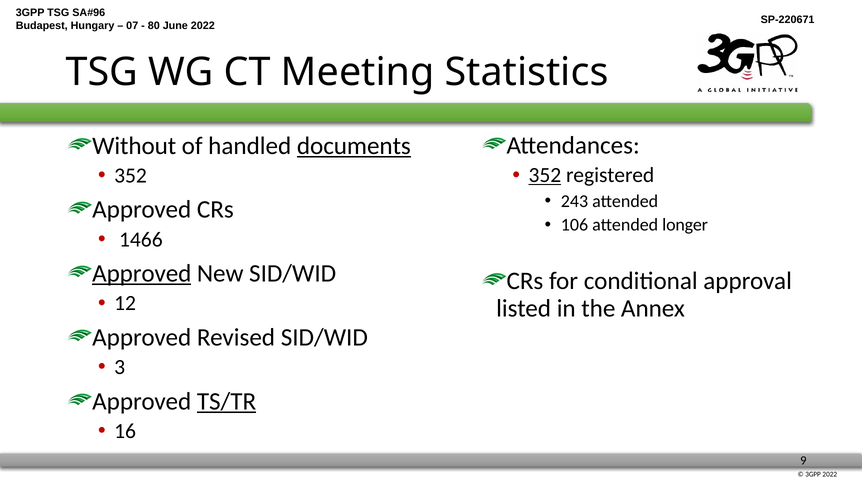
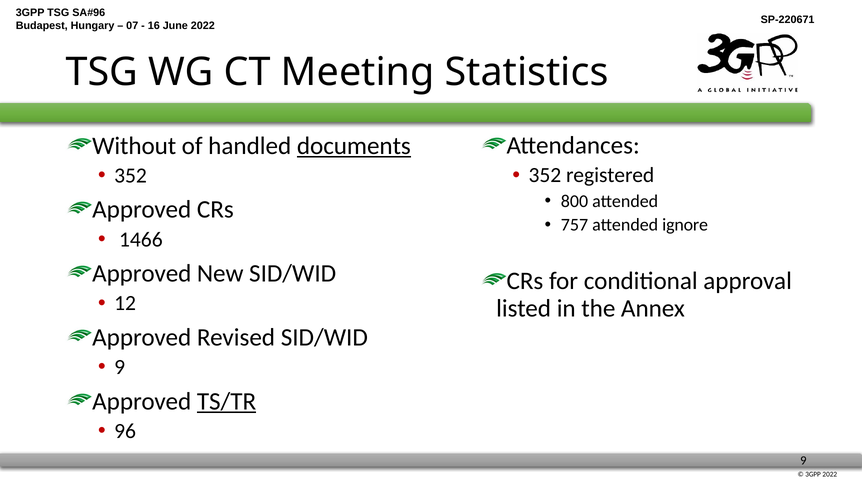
80: 80 -> 16
352 at (545, 175) underline: present -> none
243: 243 -> 800
106: 106 -> 757
longer: longer -> ignore
Approved at (142, 274) underline: present -> none
3 at (120, 367): 3 -> 9
16: 16 -> 96
